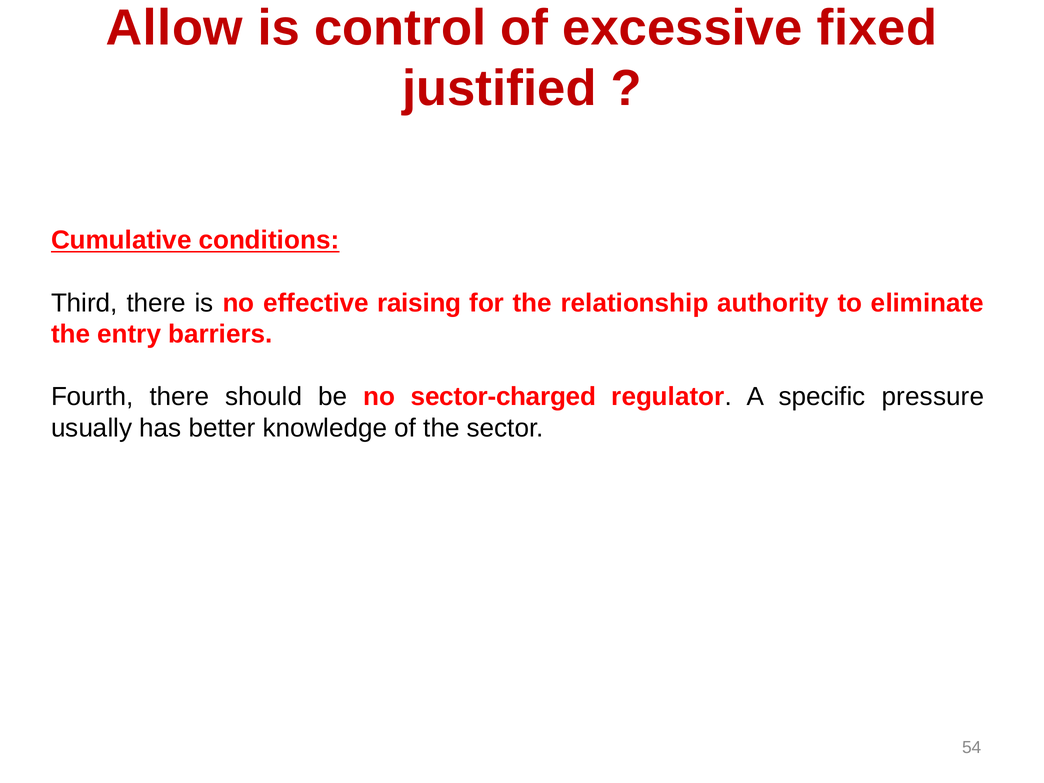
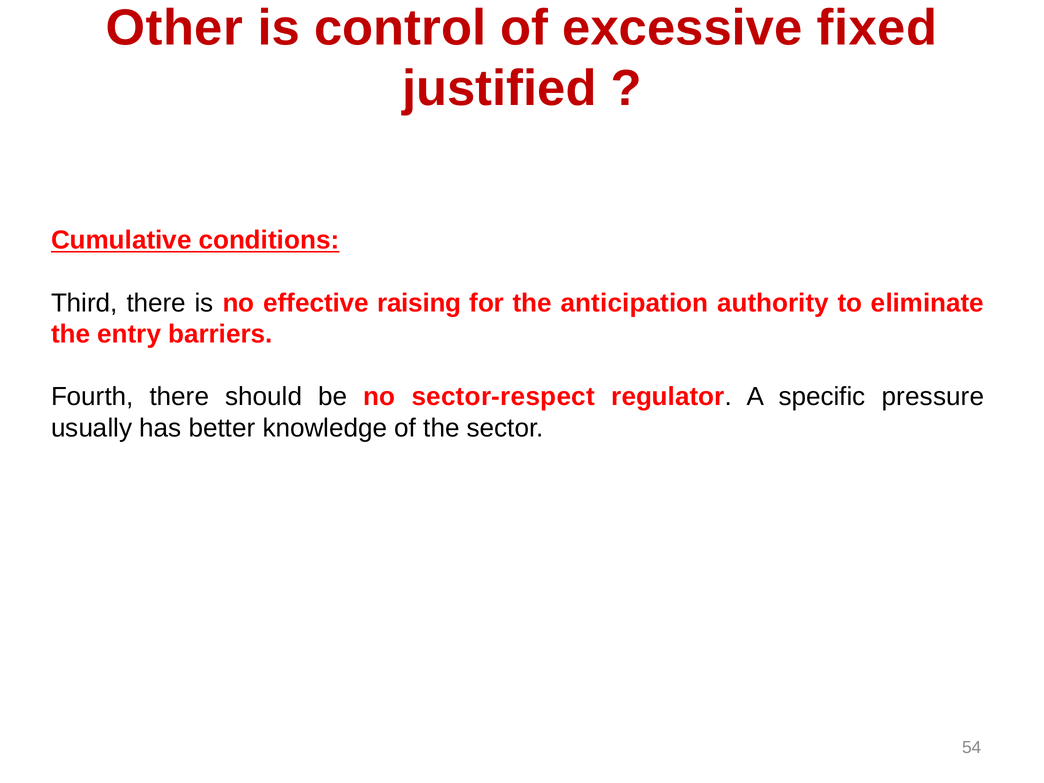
Allow: Allow -> Other
relationship: relationship -> anticipation
sector-charged: sector-charged -> sector-respect
